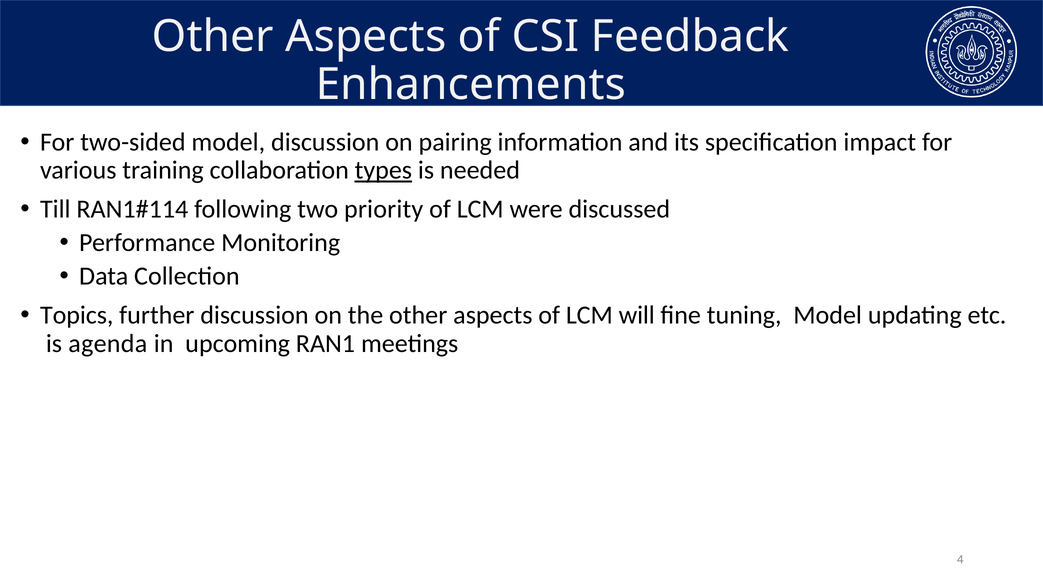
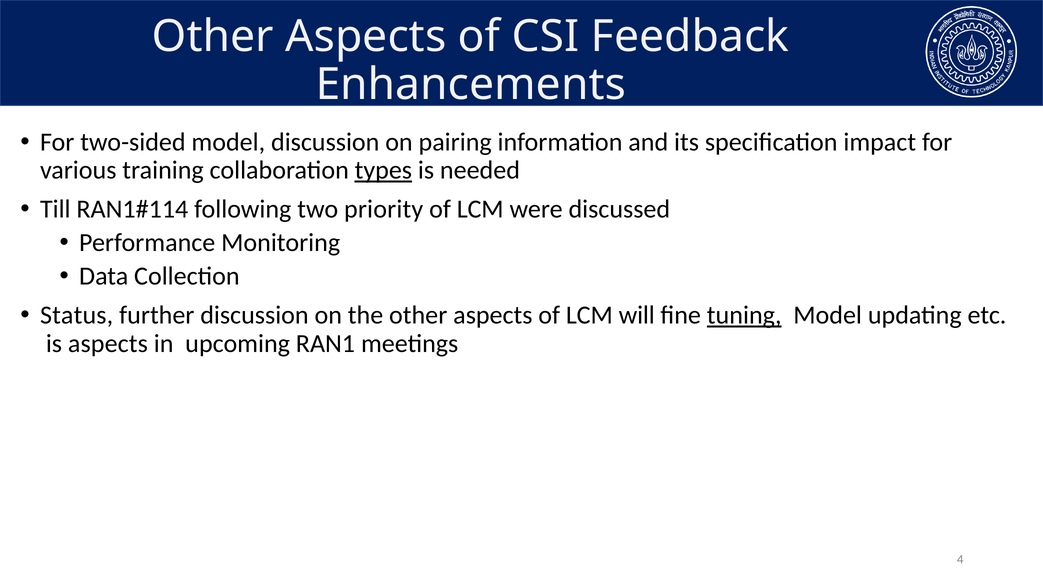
Topics: Topics -> Status
tuning underline: none -> present
is agenda: agenda -> aspects
